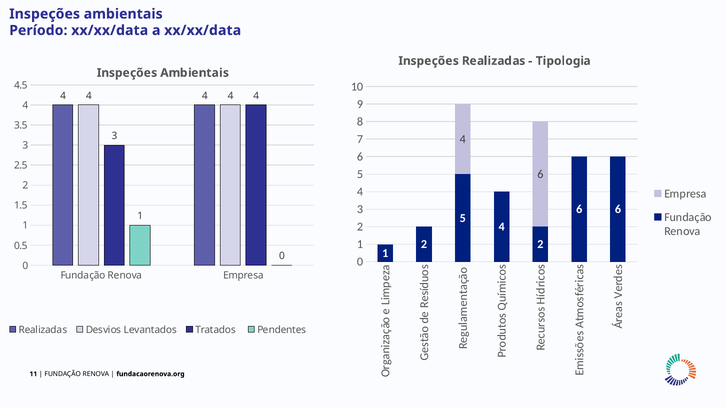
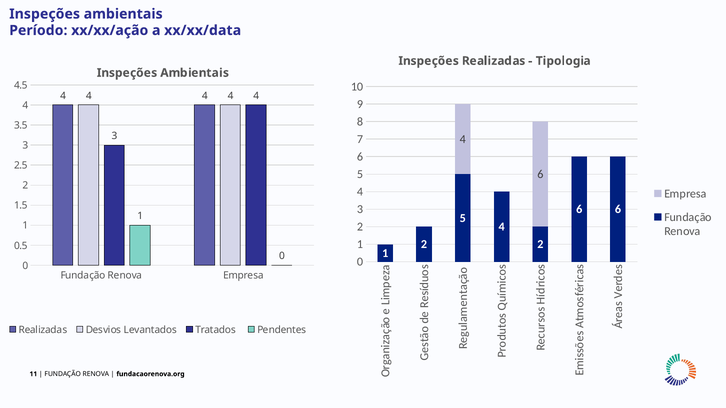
Período xx/xx/data: xx/xx/data -> xx/xx/ação
